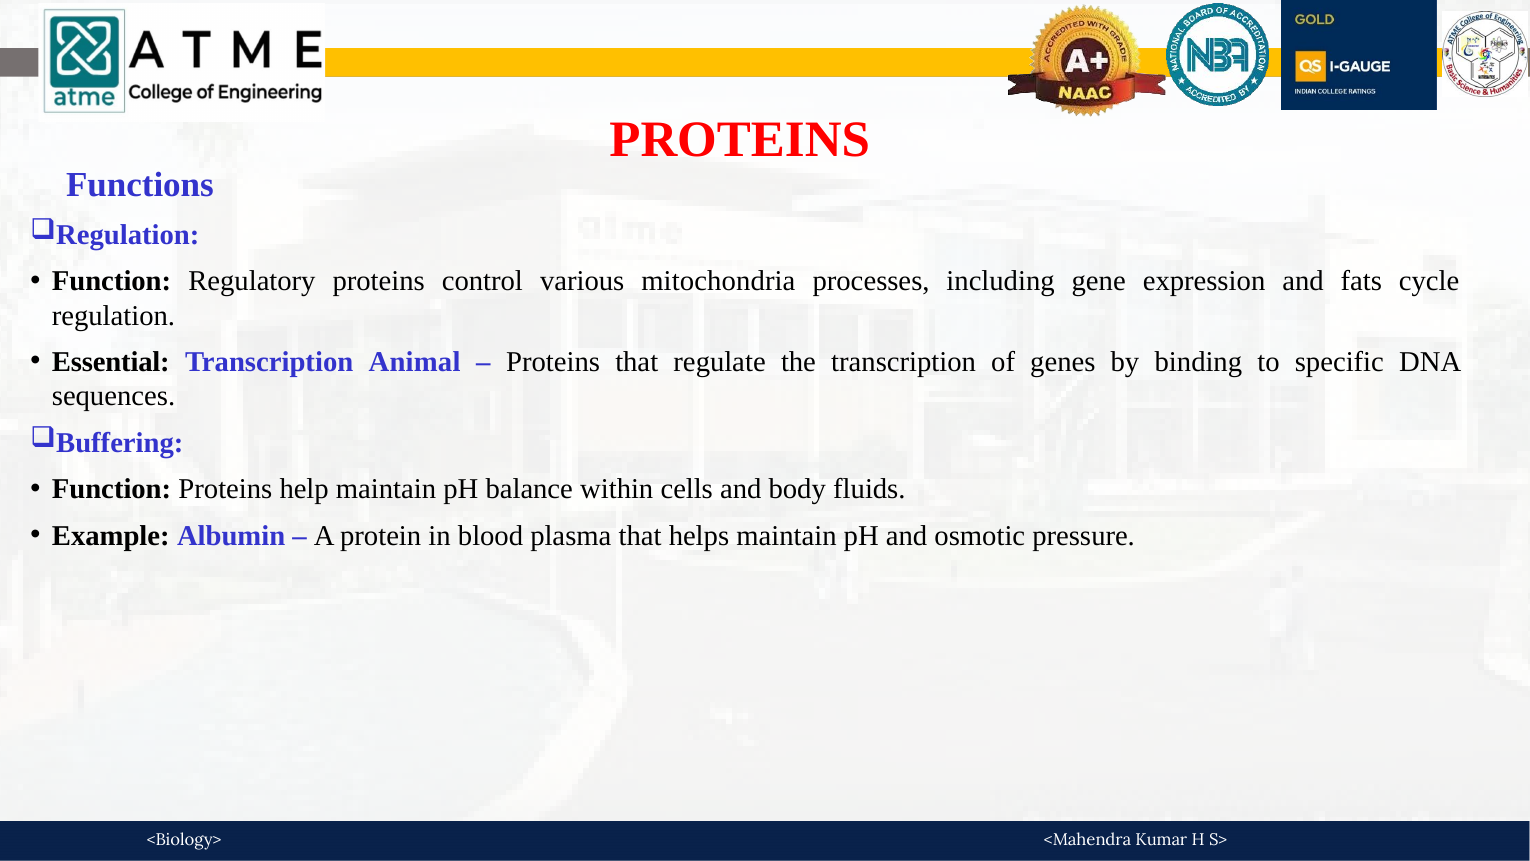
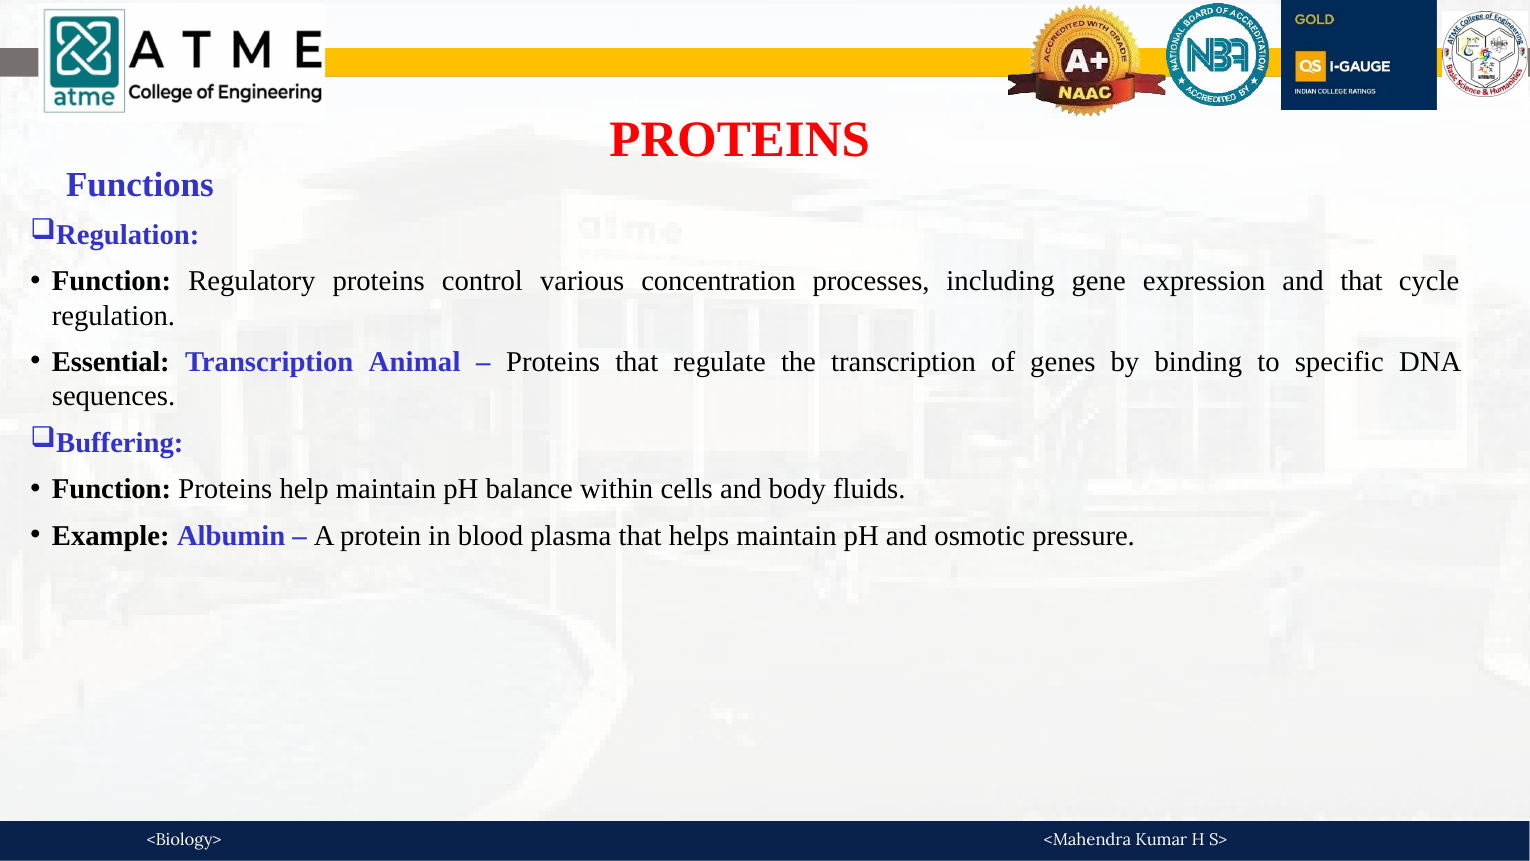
mitochondria: mitochondria -> concentration
and fats: fats -> that
